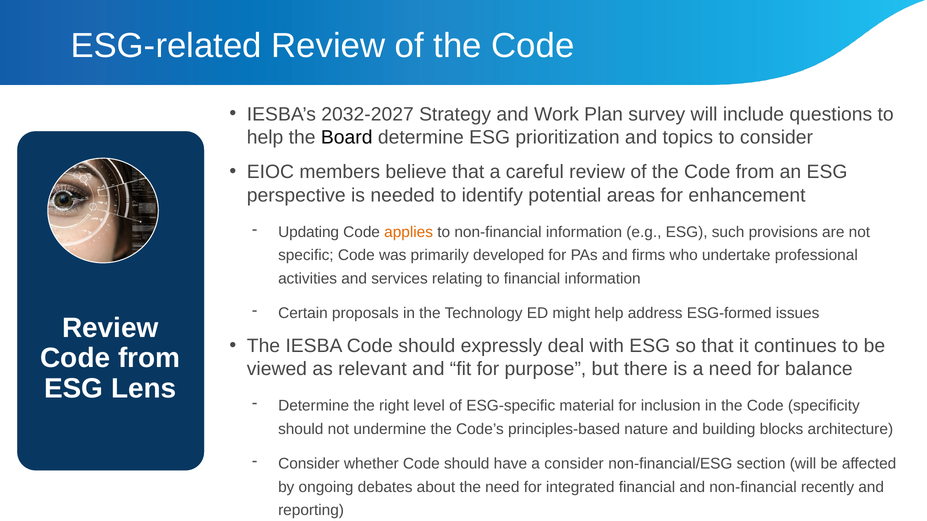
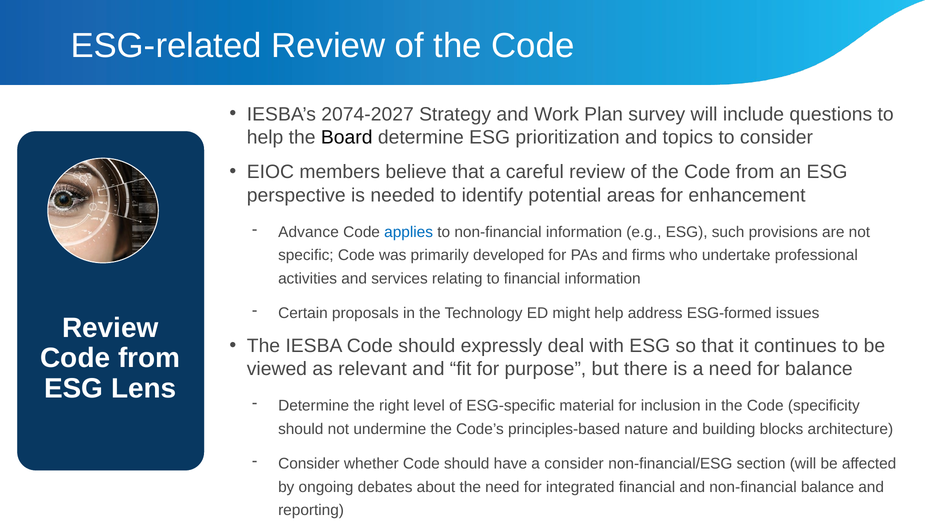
2032-2027: 2032-2027 -> 2074-2027
Updating: Updating -> Advance
applies colour: orange -> blue
non-financial recently: recently -> balance
